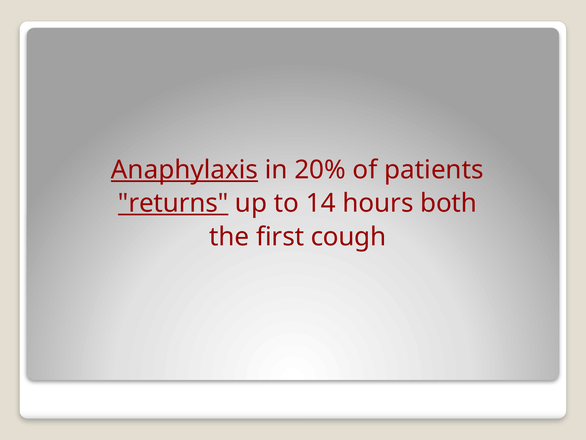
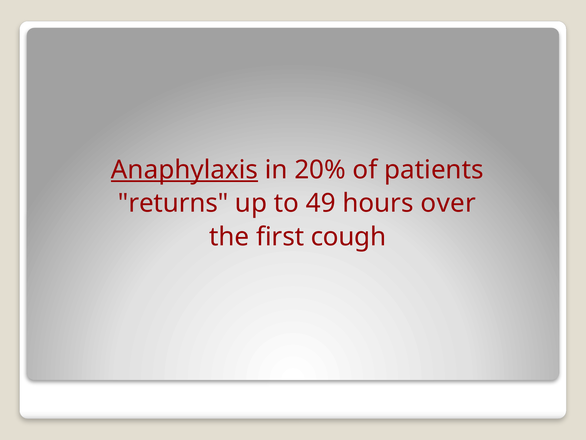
returns underline: present -> none
14: 14 -> 49
both: both -> over
